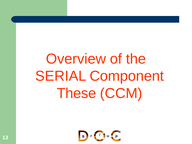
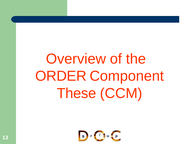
SERIAL: SERIAL -> ORDER
